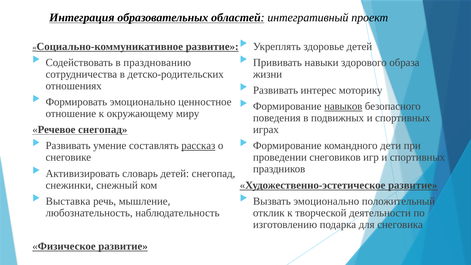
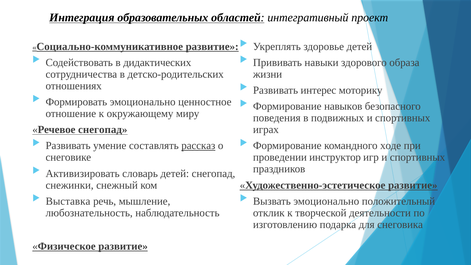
празднованию: празднованию -> дидактических
навыков underline: present -> none
дети: дети -> ходе
снеговиков: снеговиков -> инструктор
